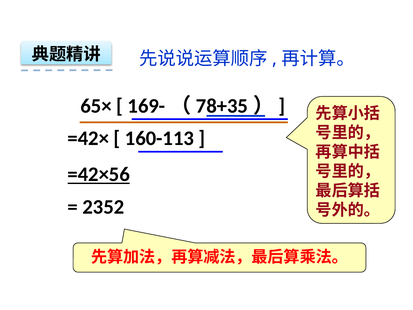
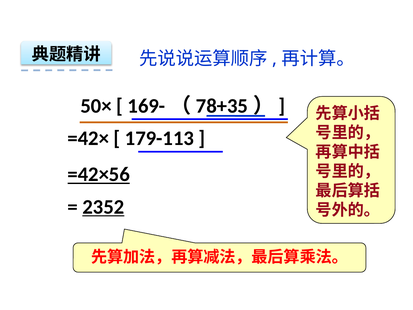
65×: 65× -> 50×
160-113: 160-113 -> 179-113
2352 underline: none -> present
